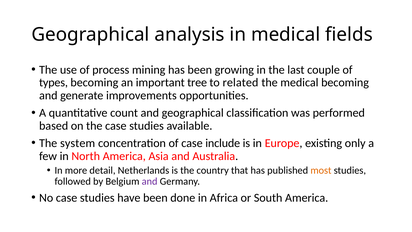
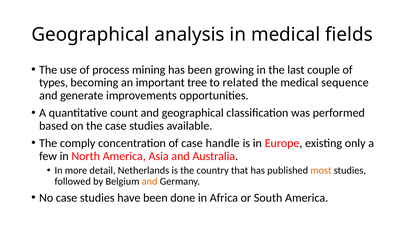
medical becoming: becoming -> sequence
system: system -> comply
include: include -> handle
and at (150, 181) colour: purple -> orange
